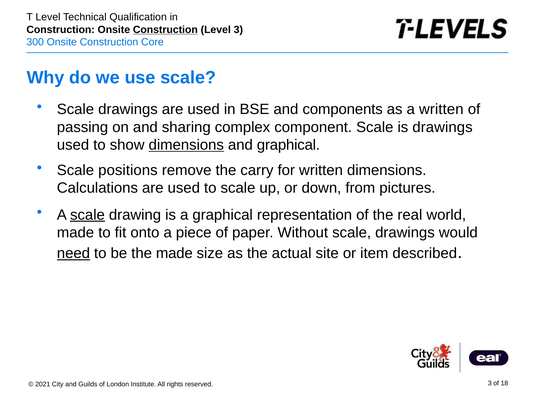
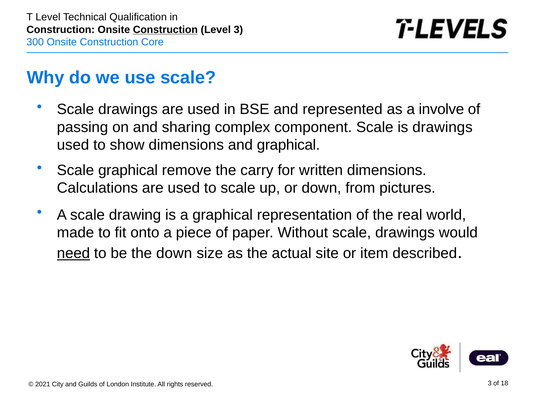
components: components -> represented
a written: written -> involve
dimensions at (186, 145) underline: present -> none
Scale positions: positions -> graphical
scale at (87, 215) underline: present -> none
the made: made -> down
